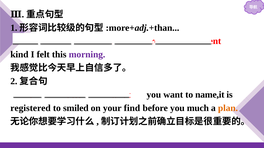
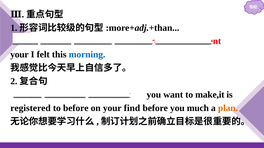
kind at (19, 55): kind -> your
morning colour: purple -> blue
name,it: name,it -> make,it
to smiled: smiled -> before
